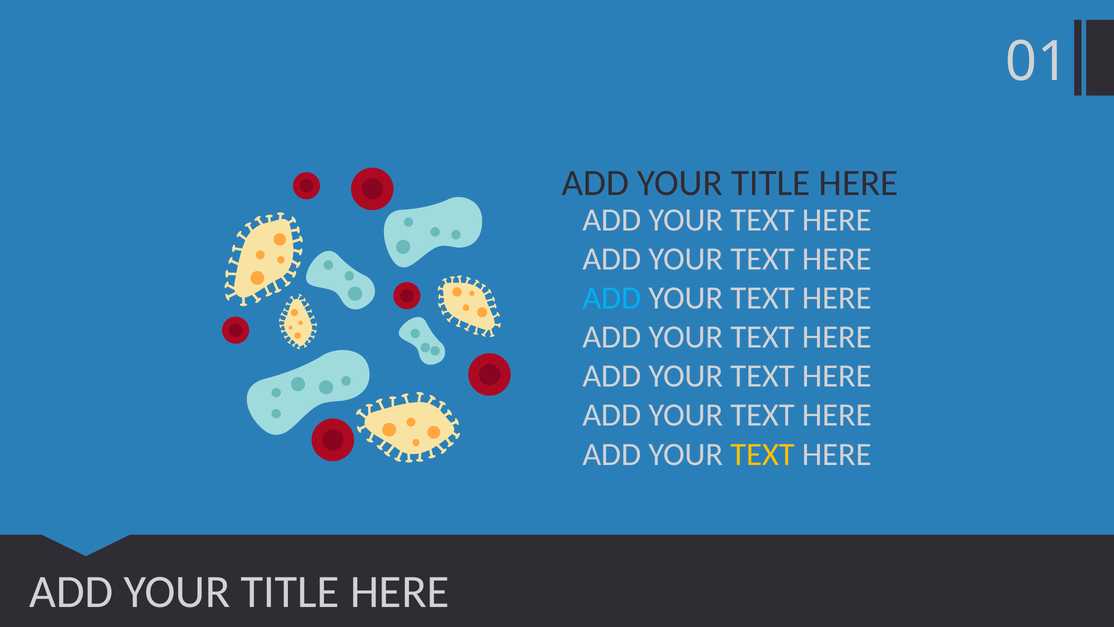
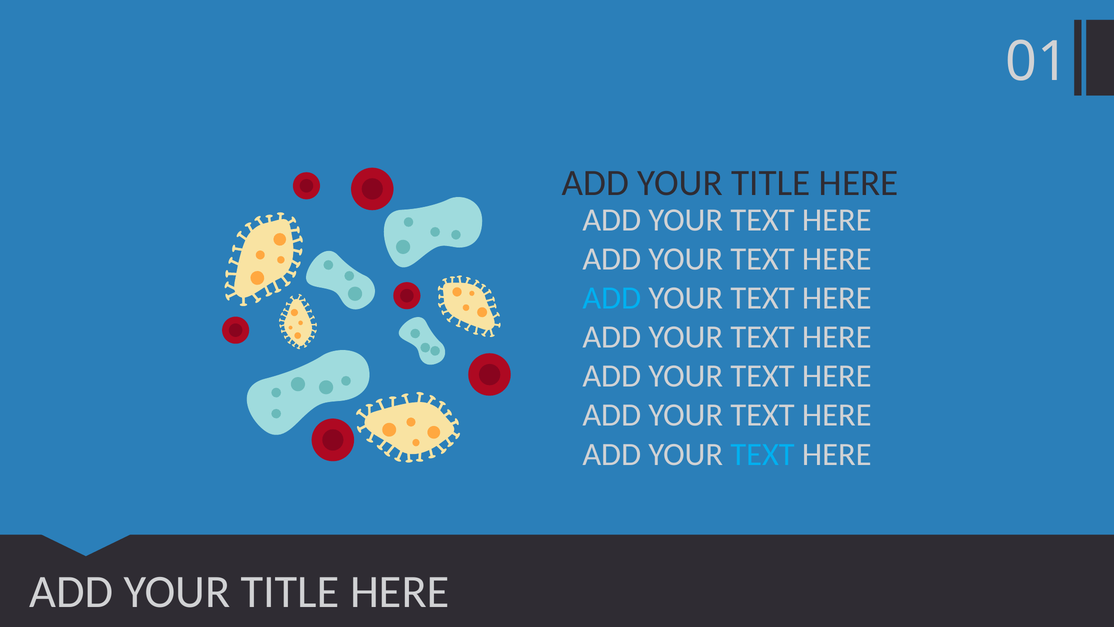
TEXT at (763, 454) colour: yellow -> light blue
